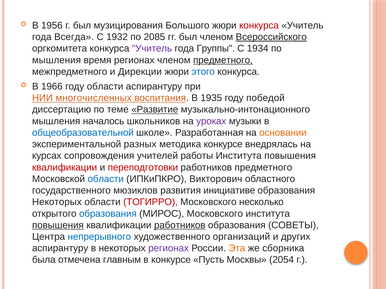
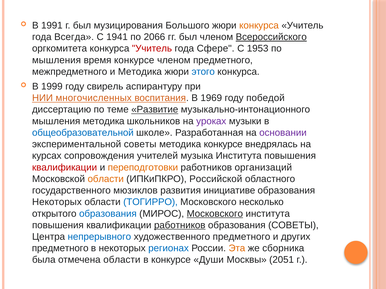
1956: 1956 -> 1991
конкурса at (259, 25) colour: red -> orange
1932: 1932 -> 1941
2085: 2085 -> 2066
Учитель at (152, 49) colour: purple -> red
Группы: Группы -> Сфере
1934: 1934 -> 1953
время регионах: регионах -> конкурсе
предметного at (223, 60) underline: present -> none
и Дирекции: Дирекции -> Методика
1966: 1966 -> 1999
году области: области -> свирель
1935: 1935 -> 1969
мышления началось: началось -> методика
основании colour: orange -> purple
экспериментальной разных: разных -> советы
работы: работы -> музыка
переподготовки colour: red -> orange
работников предметного: предметного -> организаций
области at (106, 179) colour: blue -> orange
Викторович: Викторович -> Российской
ТОГИРРО colour: red -> blue
Московского at (215, 214) underline: none -> present
повышения at (58, 226) underline: present -> none
художественного организаций: организаций -> предметного
аспирантуру at (60, 249): аспирантуру -> предметного
регионах at (169, 249) colour: purple -> blue
отмечена главным: главным -> области
Пусть: Пусть -> Души
2054: 2054 -> 2051
